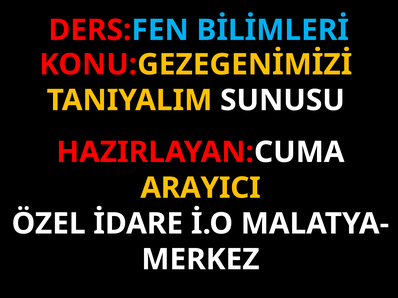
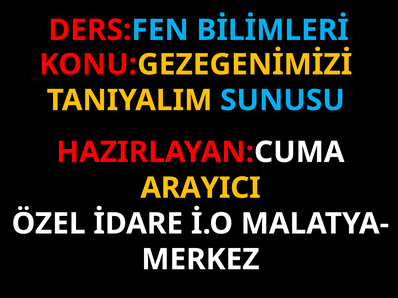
SUNUSU colour: white -> light blue
